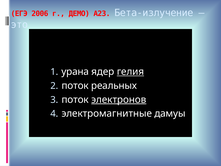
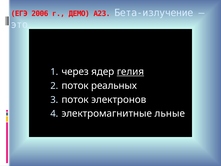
урана: урана -> через
электронов underline: present -> none
дамуы: дамуы -> льные
